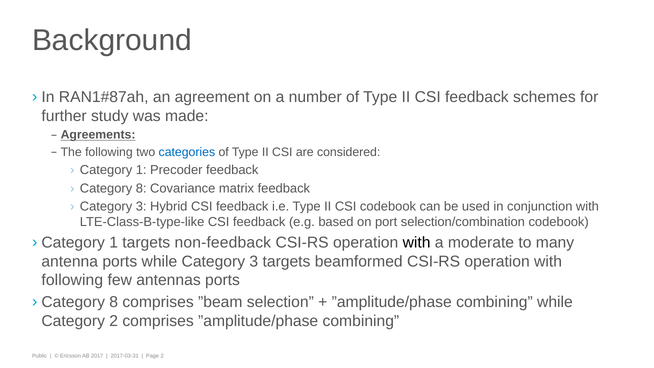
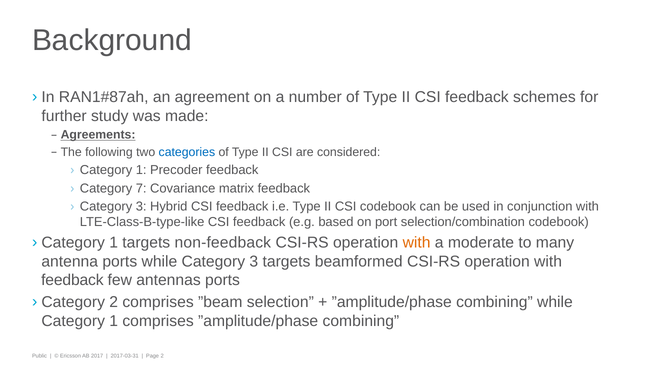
8 at (141, 188): 8 -> 7
with at (417, 243) colour: black -> orange
following at (72, 280): following -> feedback
8 at (114, 302): 8 -> 2
2 at (114, 321): 2 -> 1
